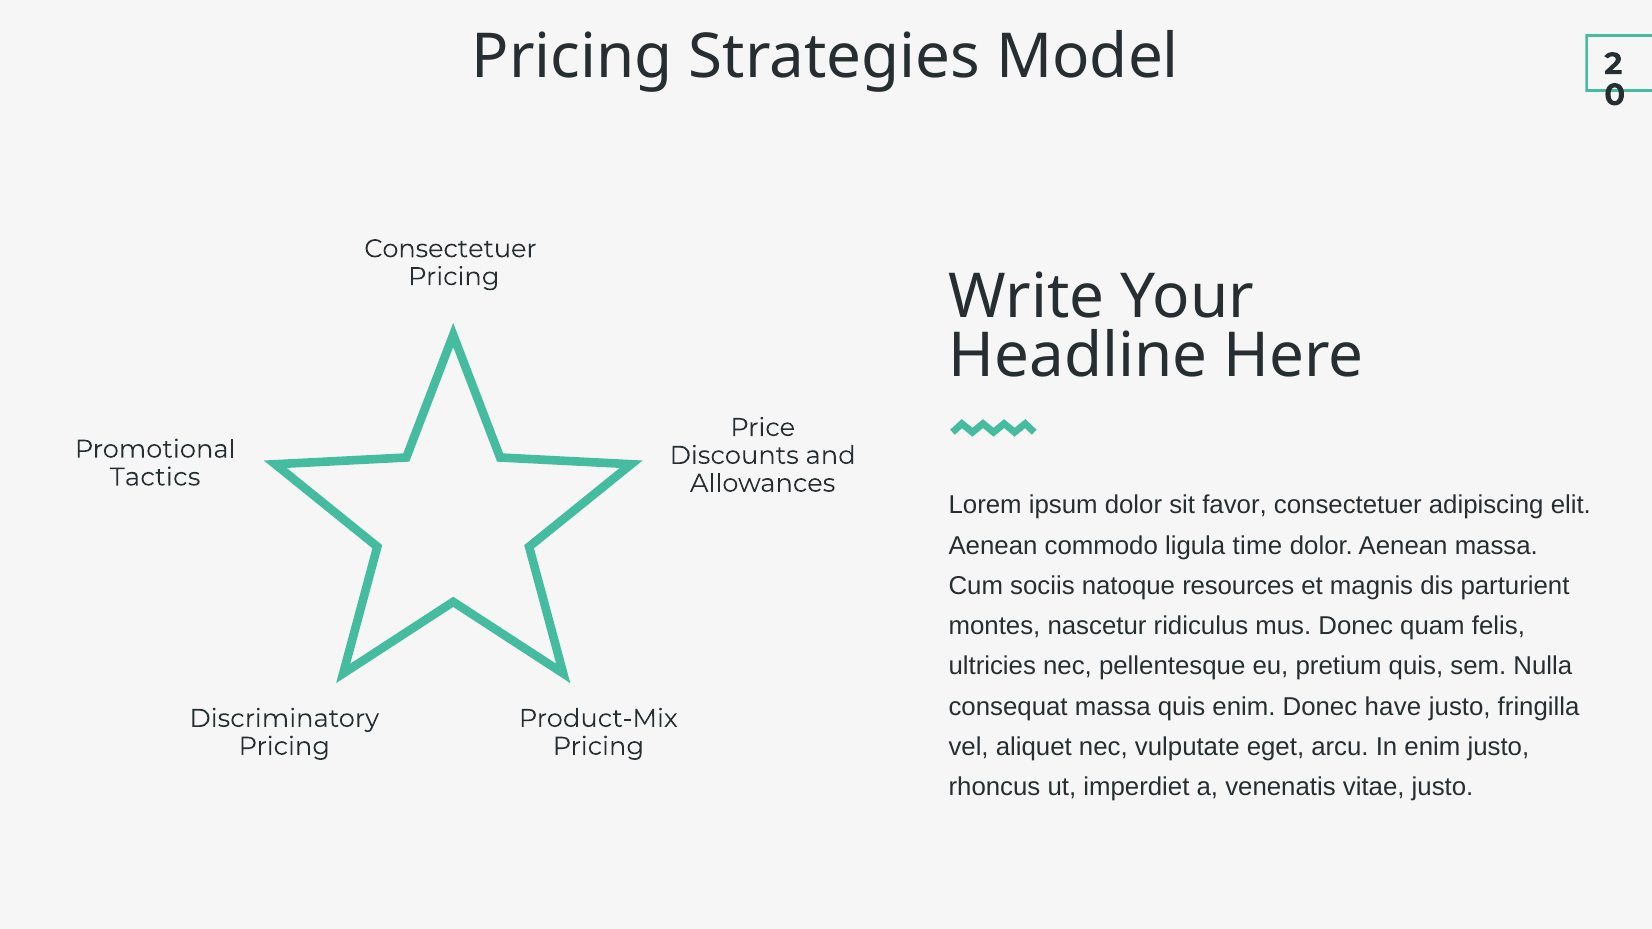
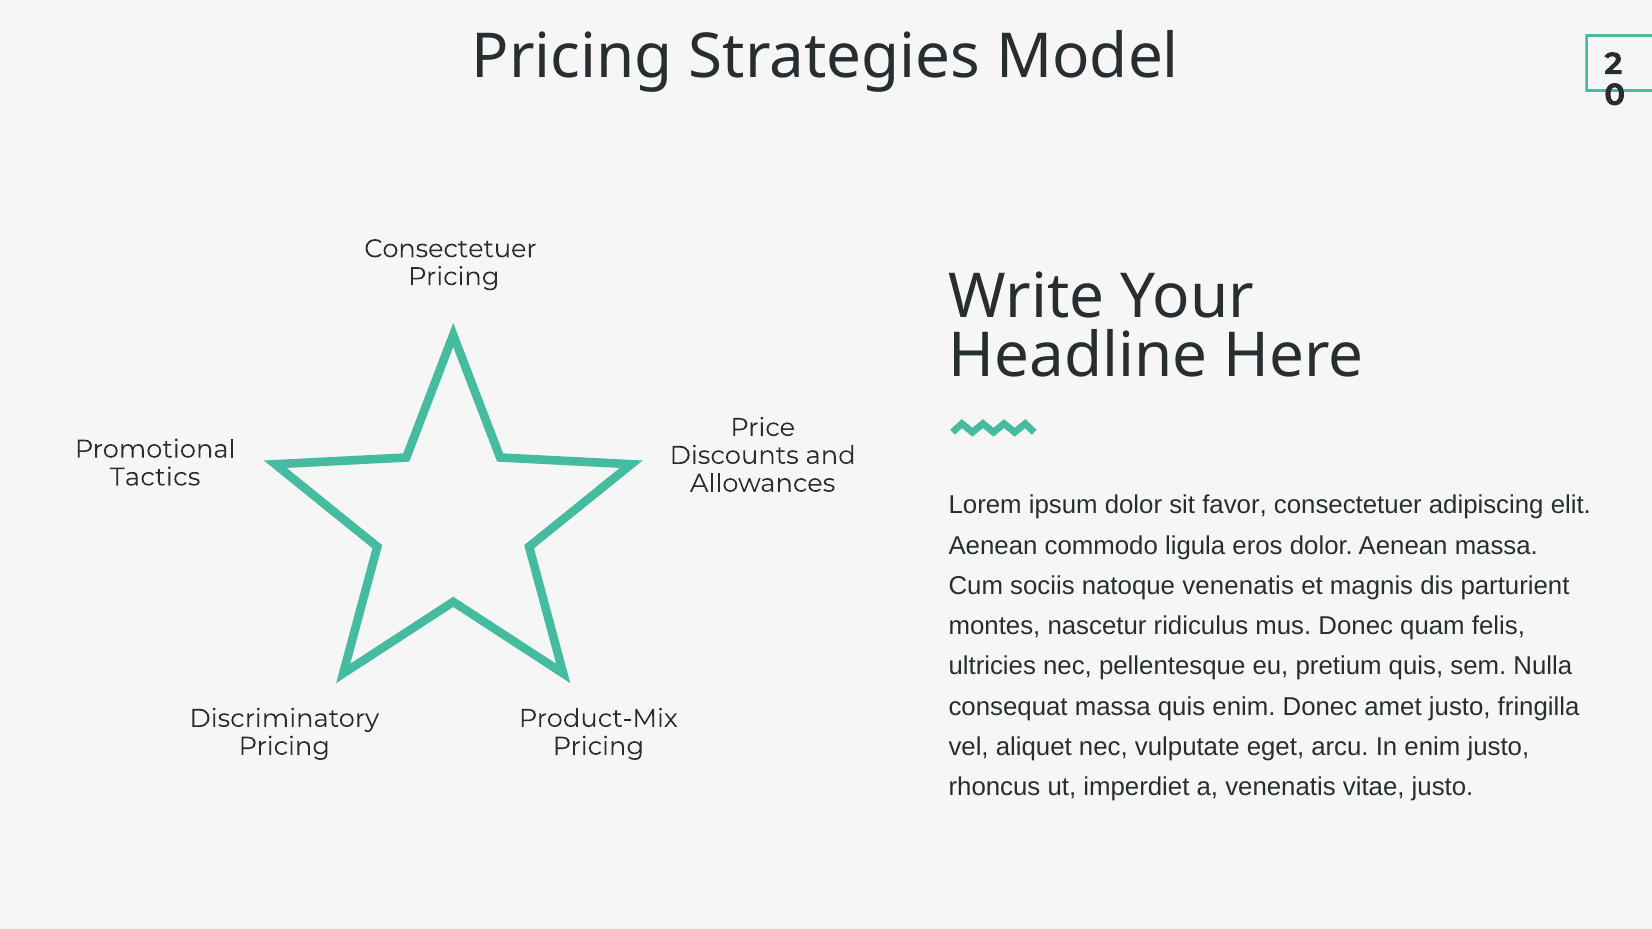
time: time -> eros
natoque resources: resources -> venenatis
have: have -> amet
